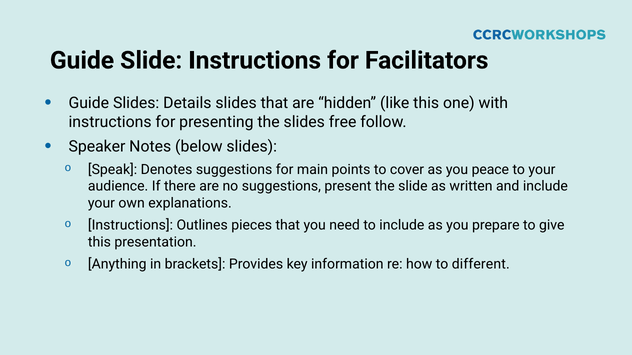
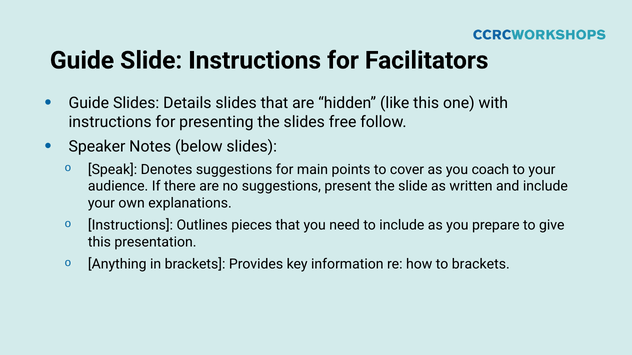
peace: peace -> coach
to different: different -> brackets
